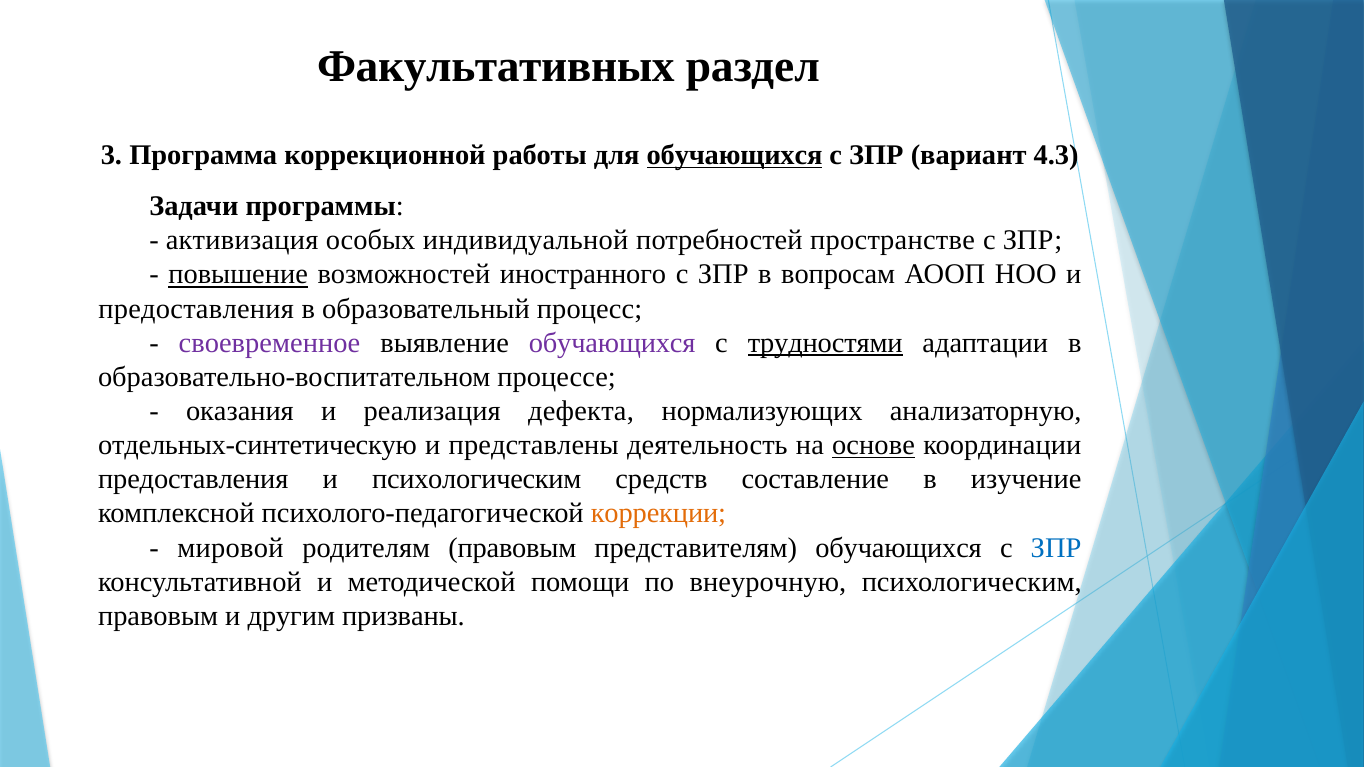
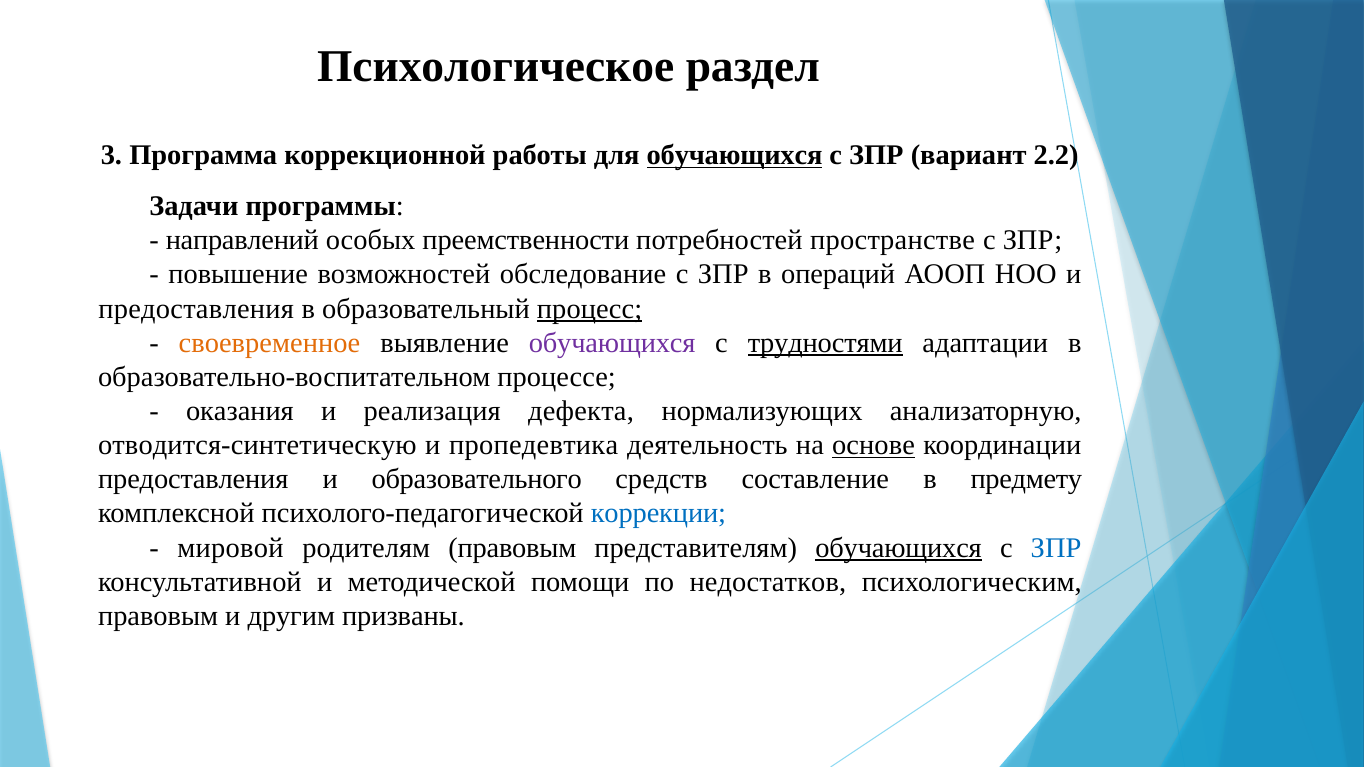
Факультативных: Факультативных -> Психологическое
4.3: 4.3 -> 2.2
активизация: активизация -> направлений
индивидуальной: индивидуальной -> преемственности
повышение underline: present -> none
иностранного: иностранного -> обследование
вопросам: вопросам -> операций
процесс underline: none -> present
своевременное colour: purple -> orange
отдельных-синтетическую: отдельных-синтетическую -> отводится-синтетическую
представлены: представлены -> пропедевтика
и психологическим: психологическим -> образовательного
изучение: изучение -> предмету
коррекции colour: orange -> blue
обучающихся at (899, 548) underline: none -> present
внеурочную: внеурочную -> недостатков
